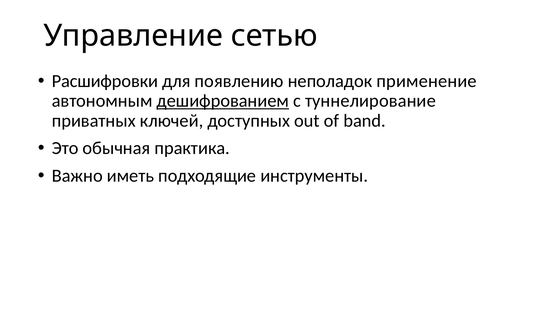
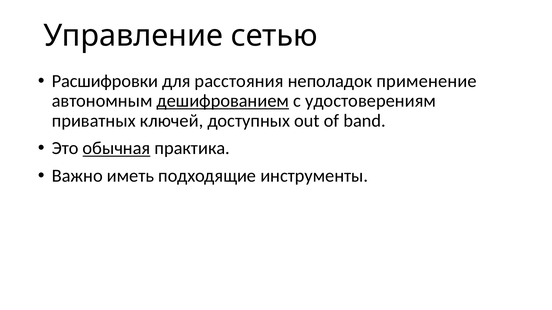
появлению: появлению -> расстояния
туннелирование: туннелирование -> удостоверениям
обычная underline: none -> present
